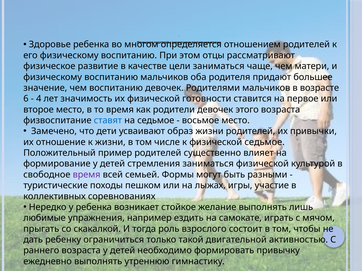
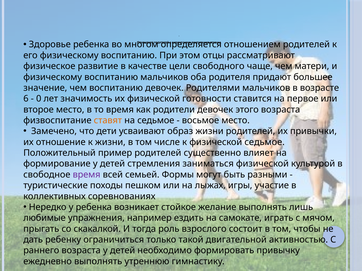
цели заниматься: заниматься -> свободного
4: 4 -> 0
ставят colour: blue -> orange
